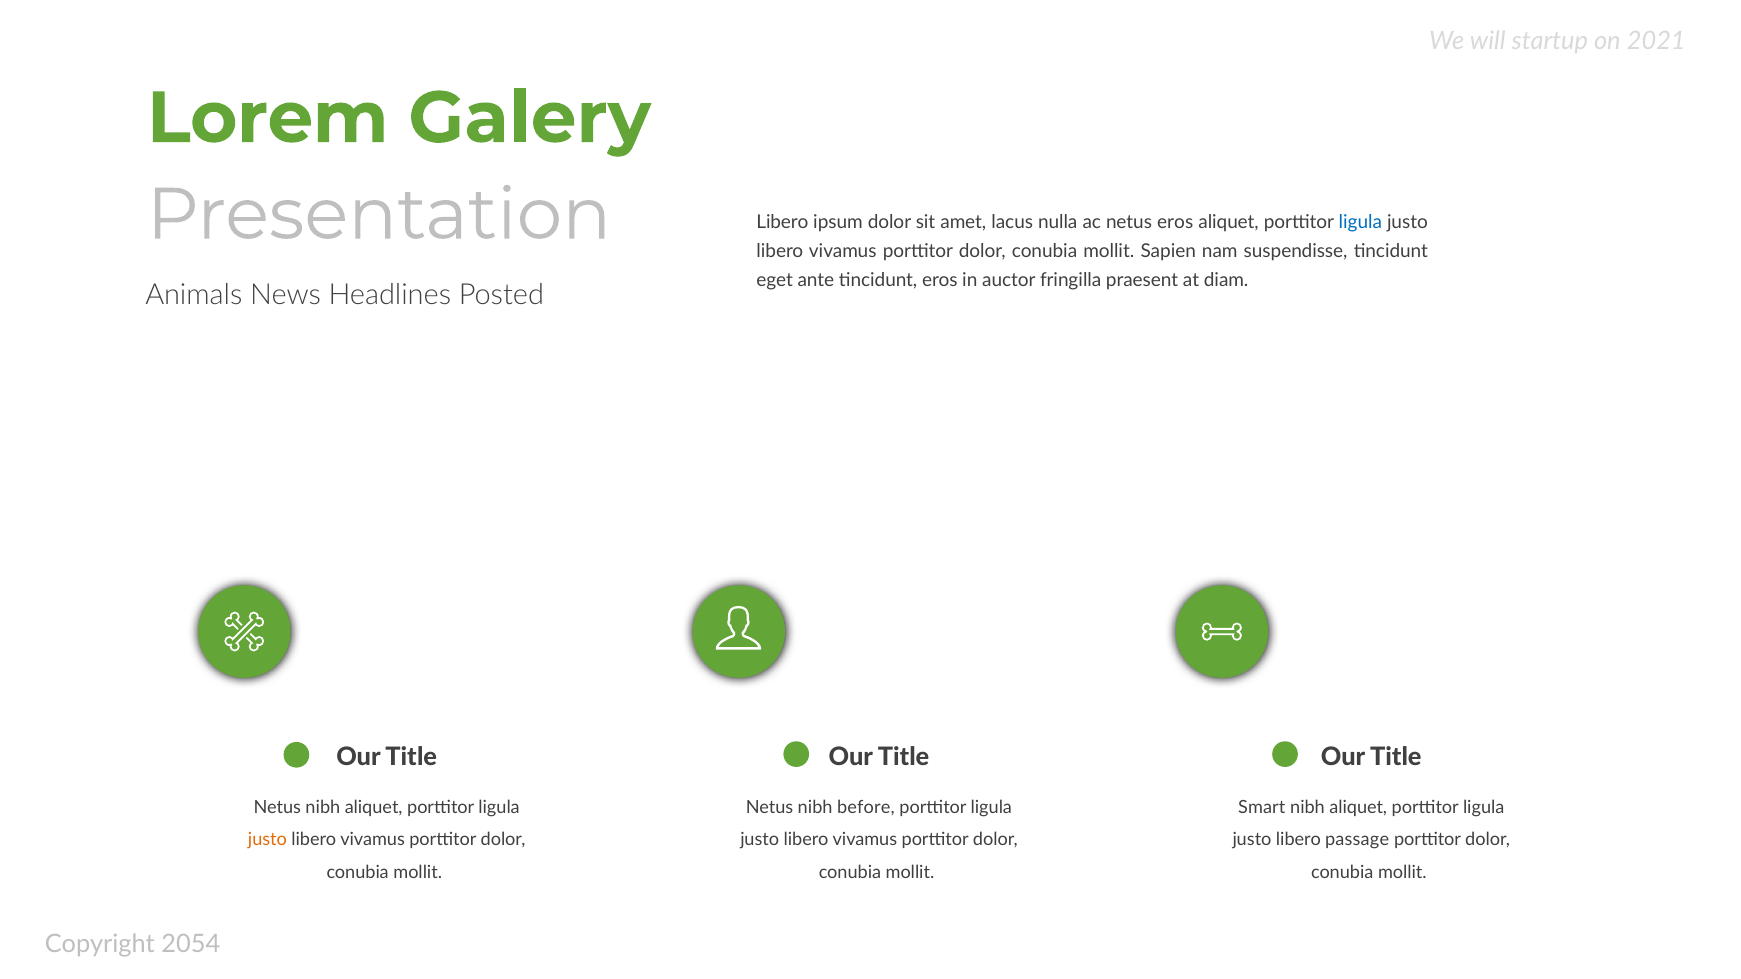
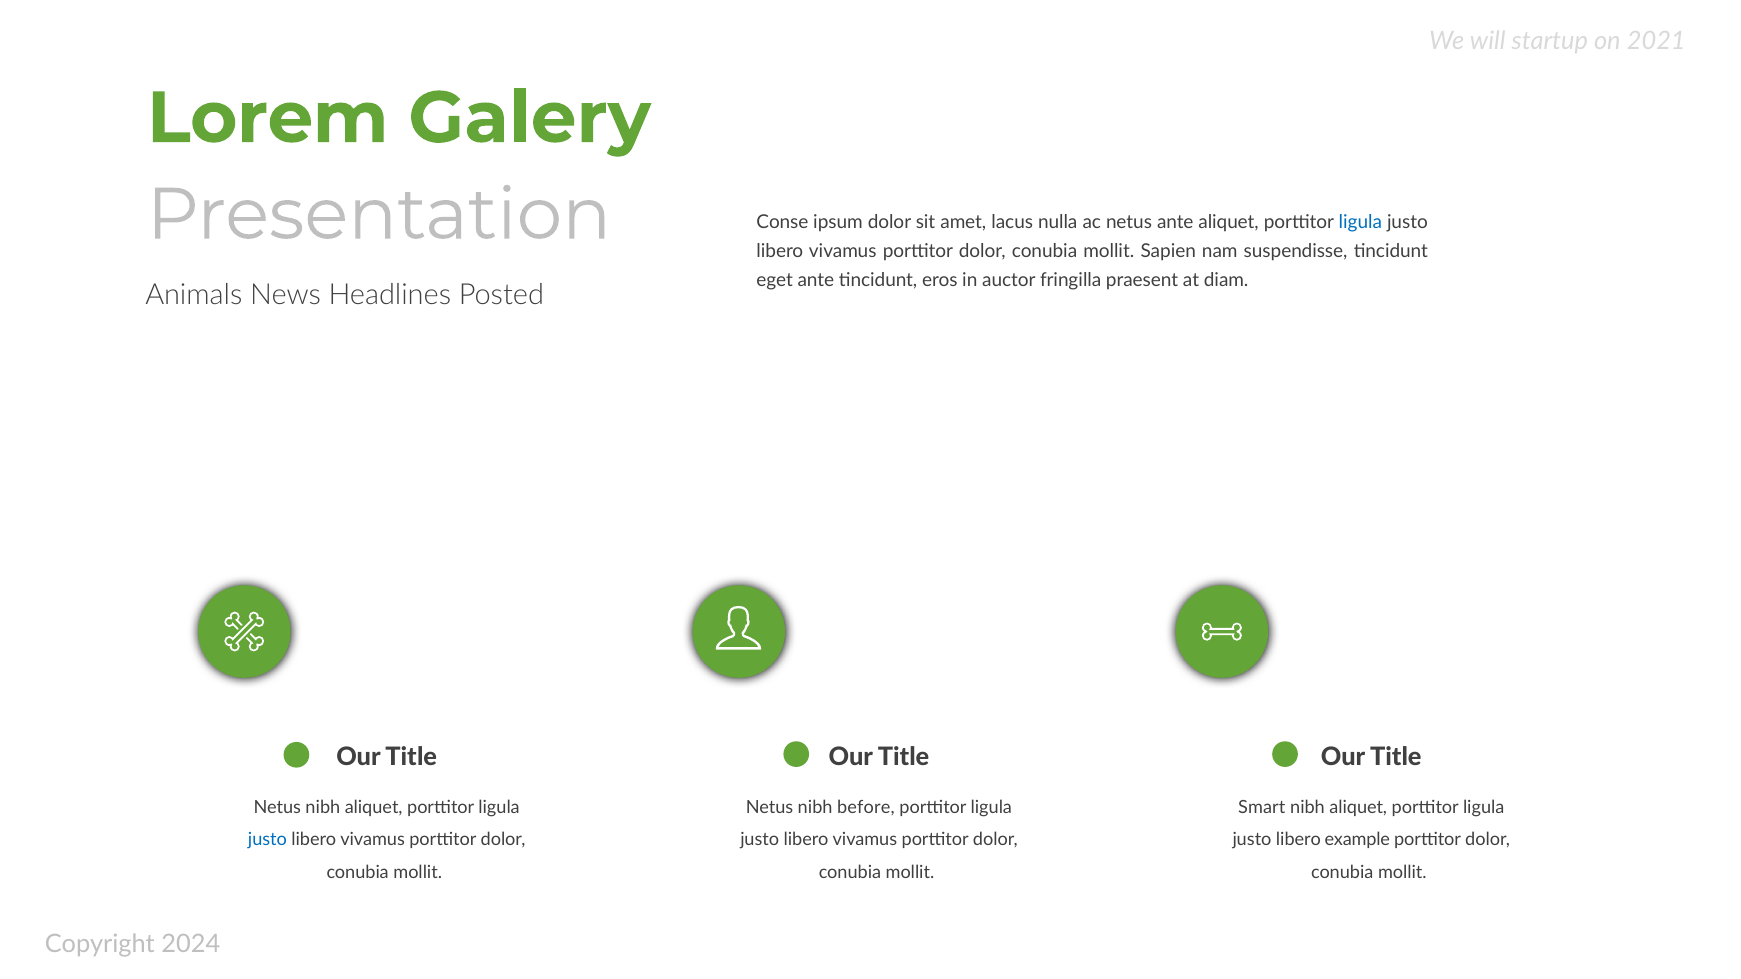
Libero at (782, 223): Libero -> Conse
netus eros: eros -> ante
justo at (267, 840) colour: orange -> blue
passage: passage -> example
2054: 2054 -> 2024
